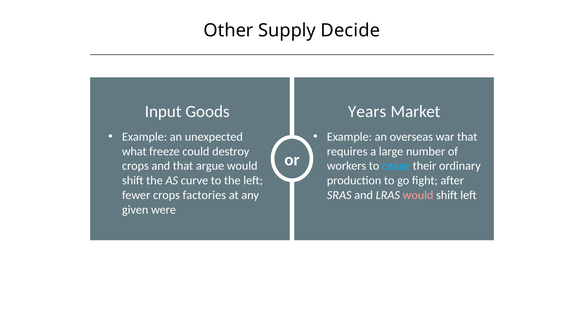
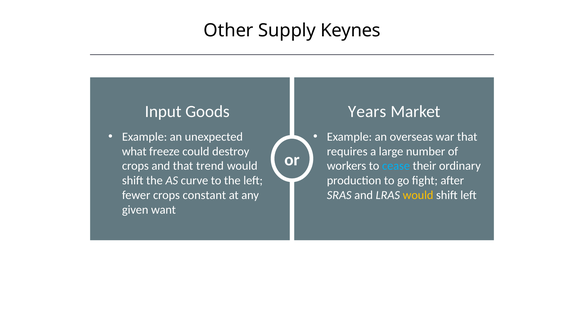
Decide: Decide -> Keynes
argue: argue -> trend
factories: factories -> constant
would at (418, 195) colour: pink -> yellow
were: were -> want
